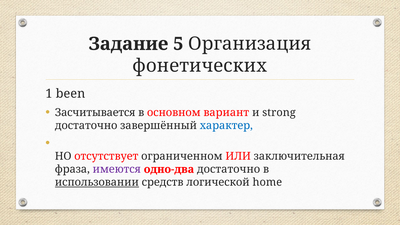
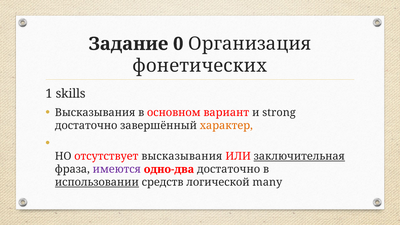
5: 5 -> 0
been: been -> skills
Засчитывается at (95, 112): Засчитывается -> Высказывания
характер colour: blue -> orange
отсутствует ограниченном: ограниченном -> высказывания
заключительная underline: none -> present
home: home -> many
